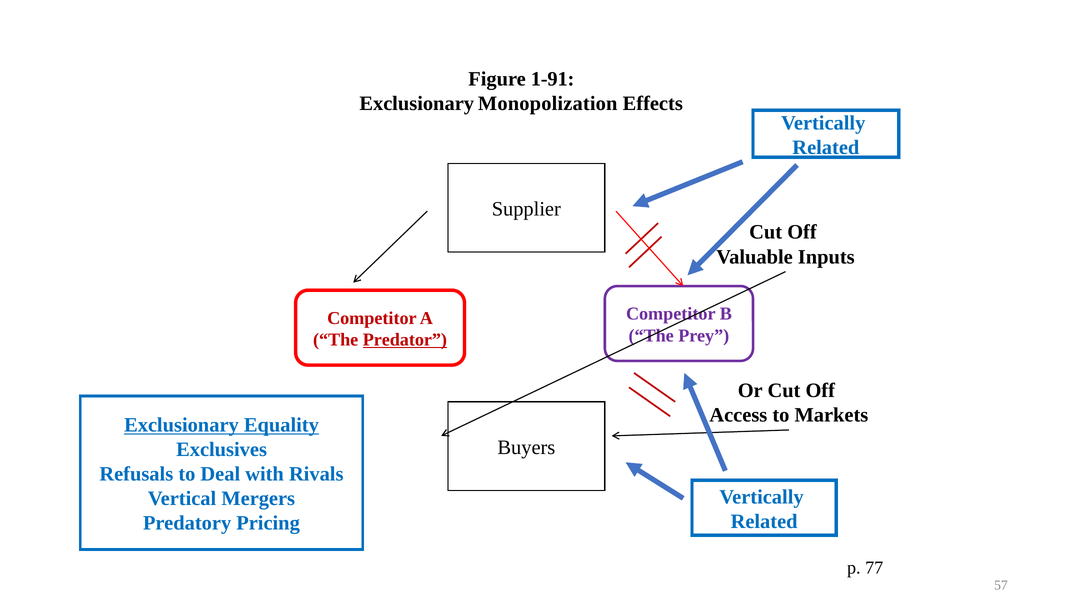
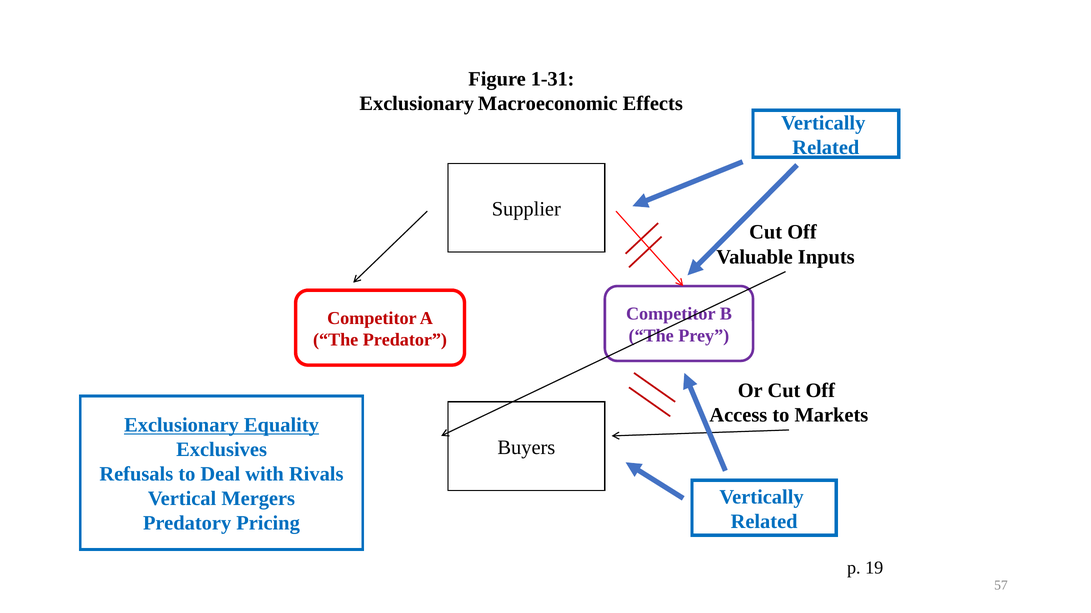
1-91: 1-91 -> 1-31
Monopolization: Monopolization -> Macroeconomic
Predator underline: present -> none
77: 77 -> 19
